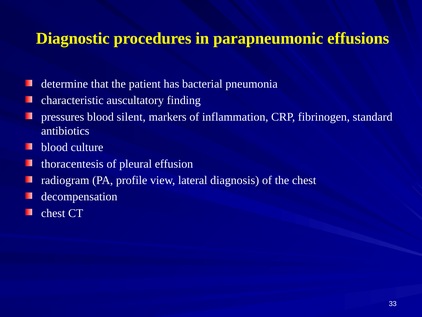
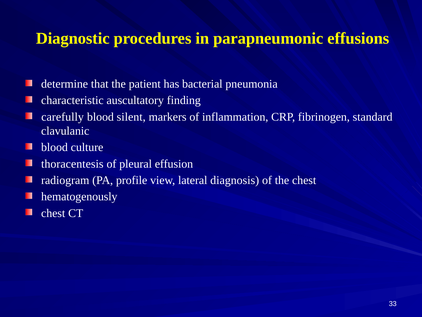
pressures: pressures -> carefully
antibiotics: antibiotics -> clavulanic
decompensation: decompensation -> hematogenously
